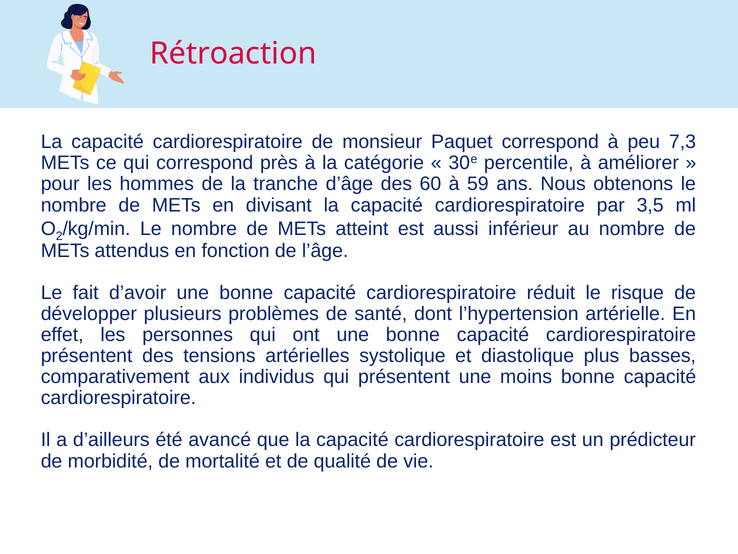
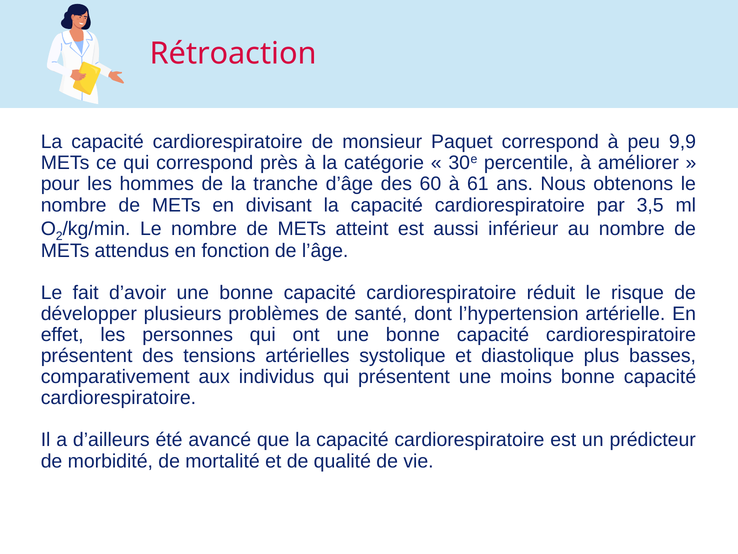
7,3: 7,3 -> 9,9
59: 59 -> 61
